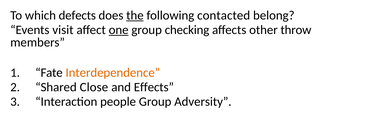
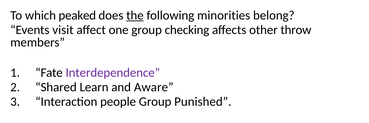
defects: defects -> peaked
contacted: contacted -> minorities
one underline: present -> none
Interdependence colour: orange -> purple
Close: Close -> Learn
Effects: Effects -> Aware
Adversity: Adversity -> Punished
